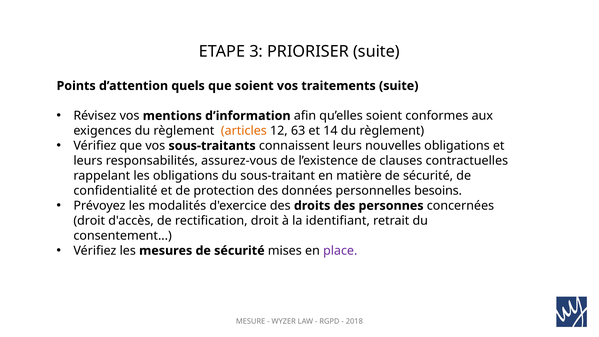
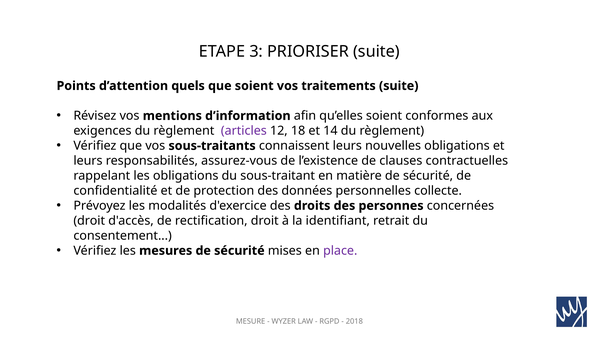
articles colour: orange -> purple
63: 63 -> 18
besoins: besoins -> collecte
